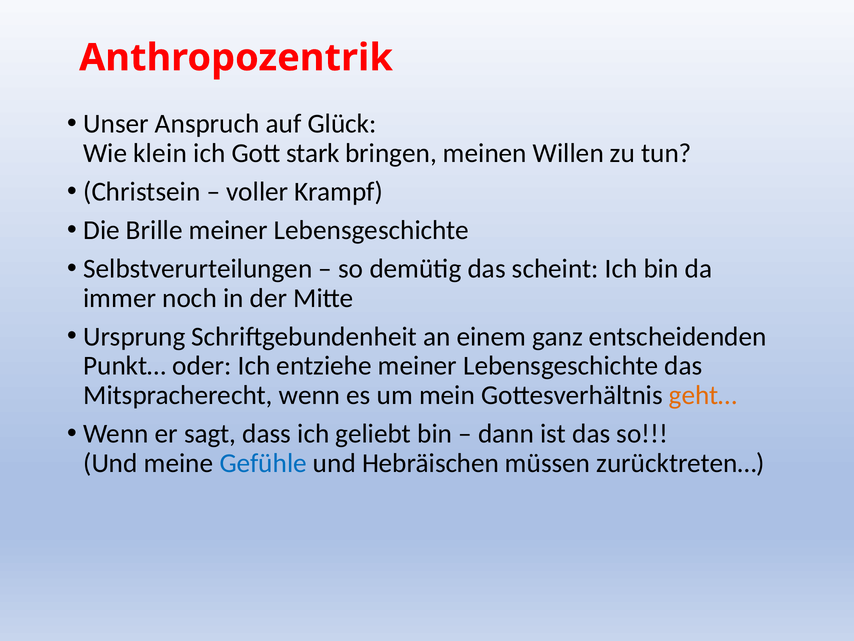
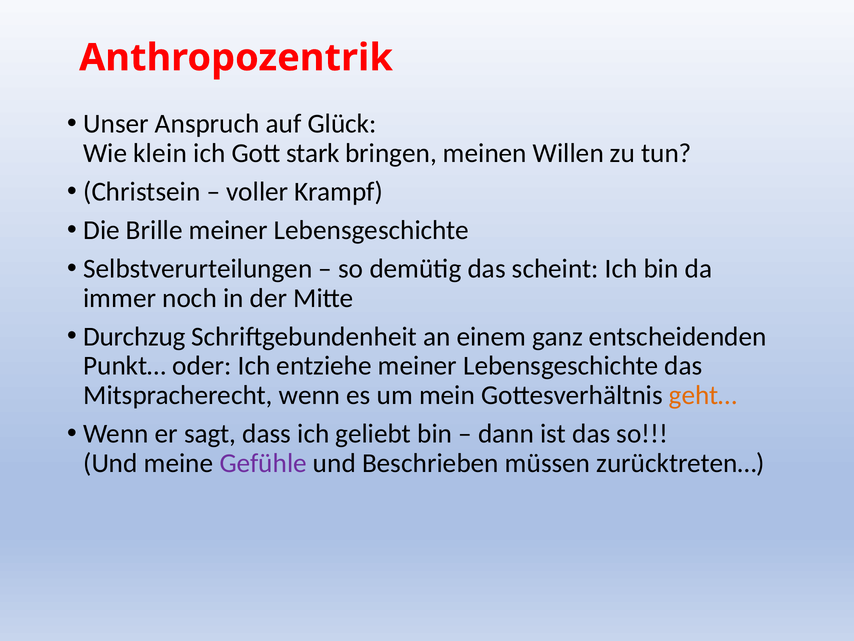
Ursprung: Ursprung -> Durchzug
Gefühle colour: blue -> purple
Hebräischen: Hebräischen -> Beschrieben
